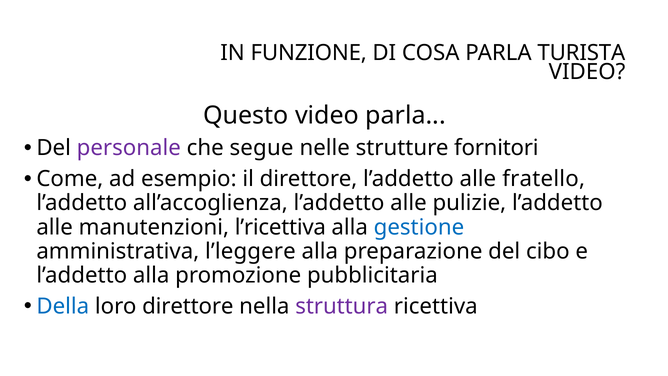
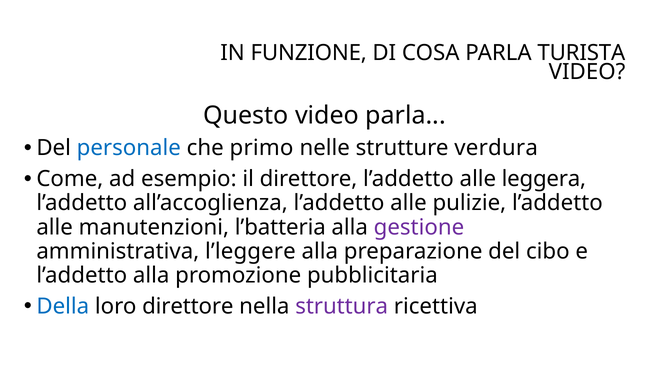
personale colour: purple -> blue
segue: segue -> primo
fornitori: fornitori -> verdura
fratello: fratello -> leggera
l’ricettiva: l’ricettiva -> l’batteria
gestione colour: blue -> purple
